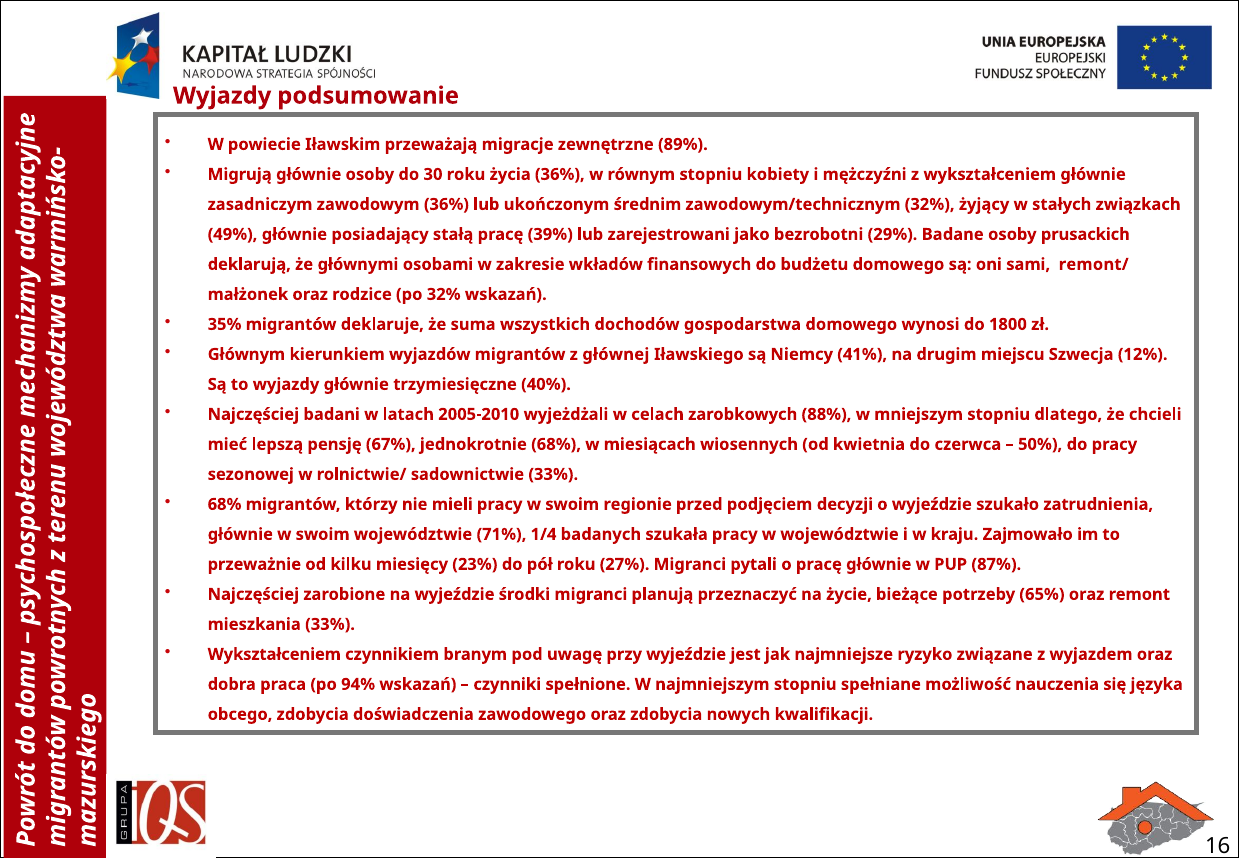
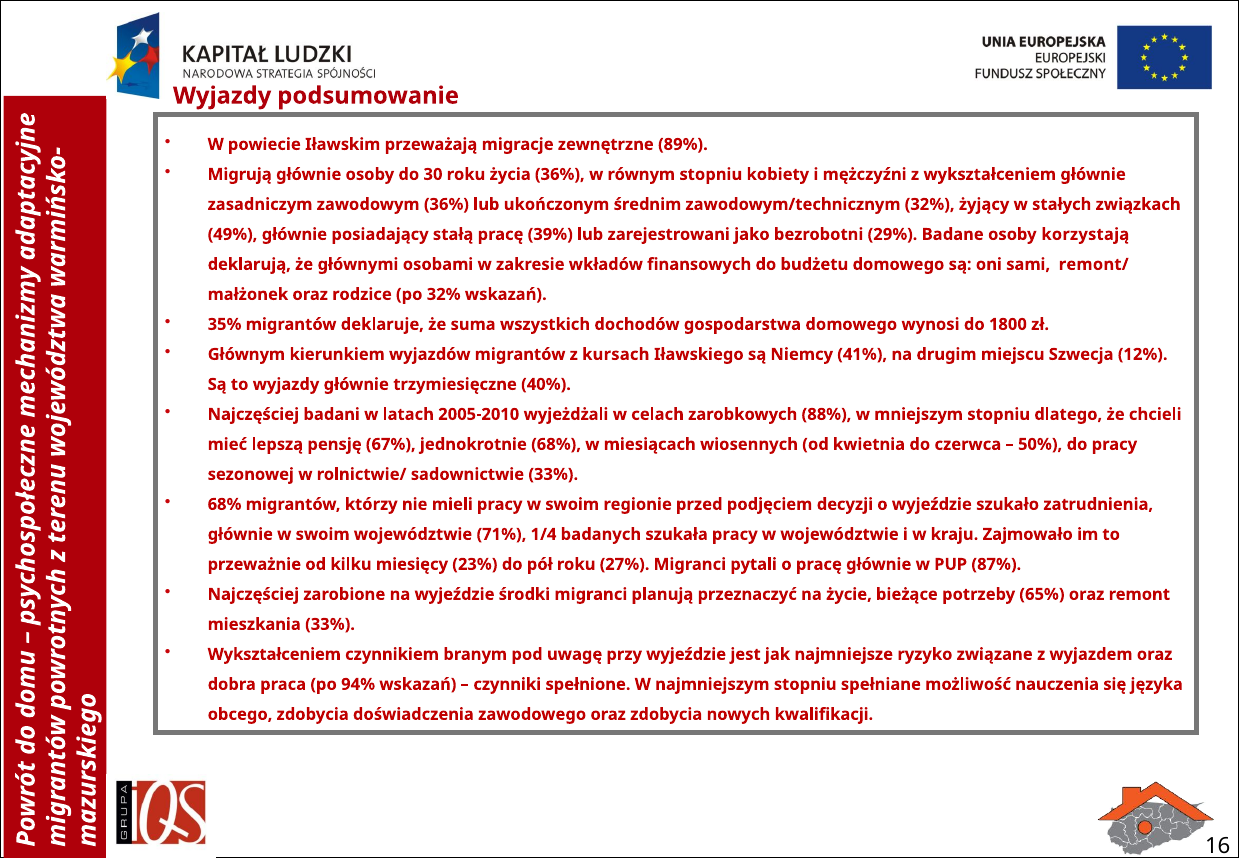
prusackich: prusackich -> korzystają
głównej: głównej -> kursach
